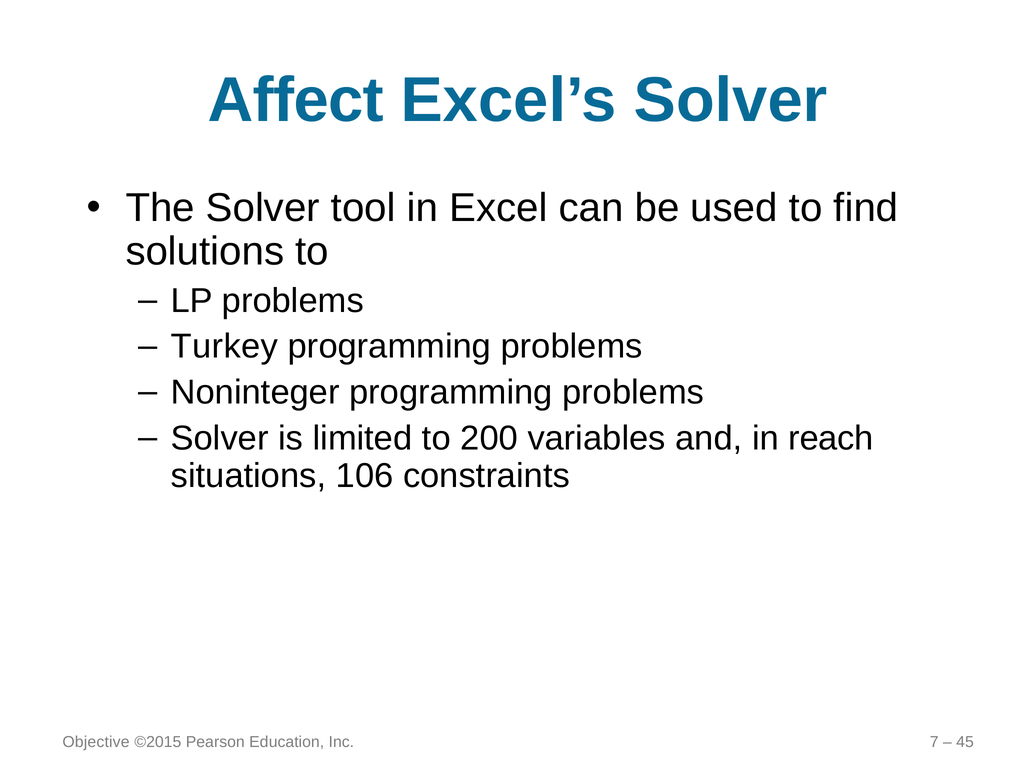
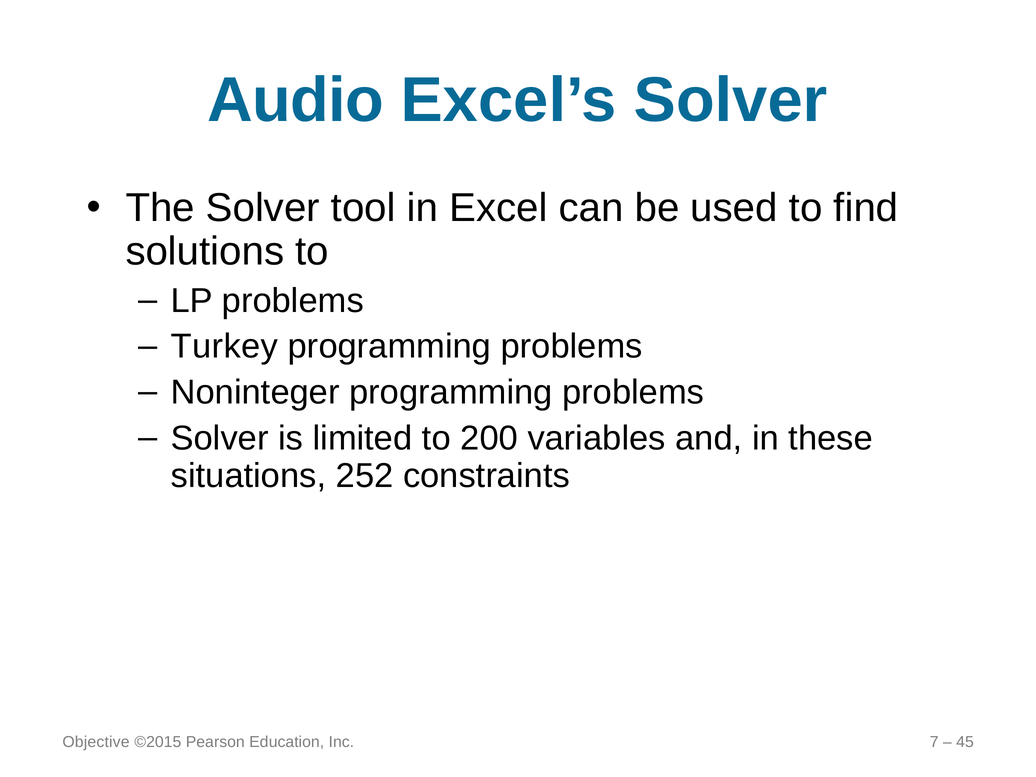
Affect: Affect -> Audio
reach: reach -> these
106: 106 -> 252
